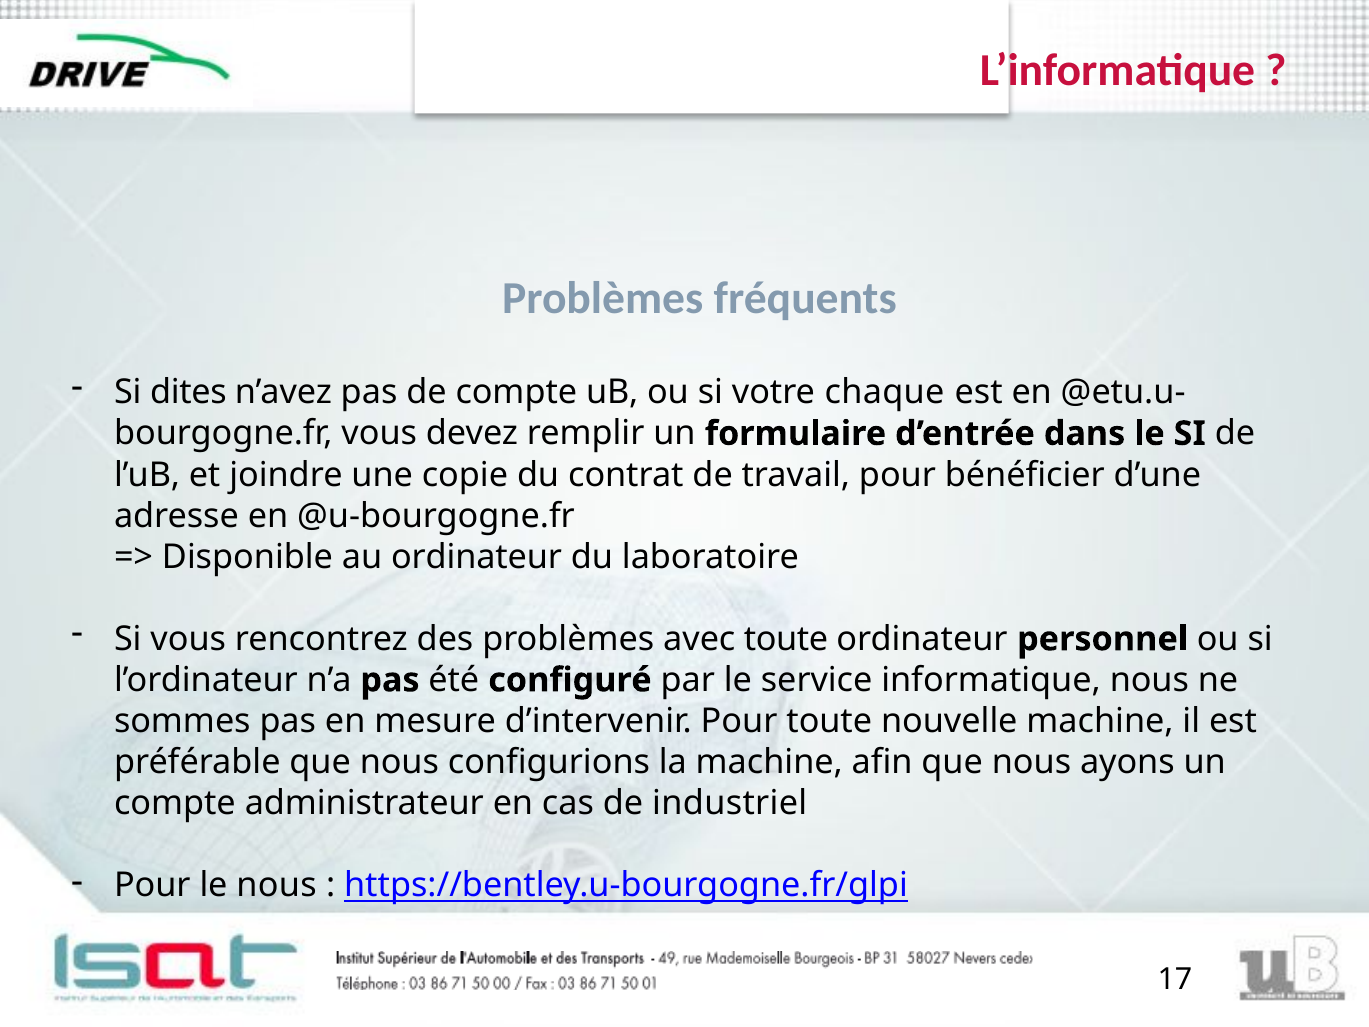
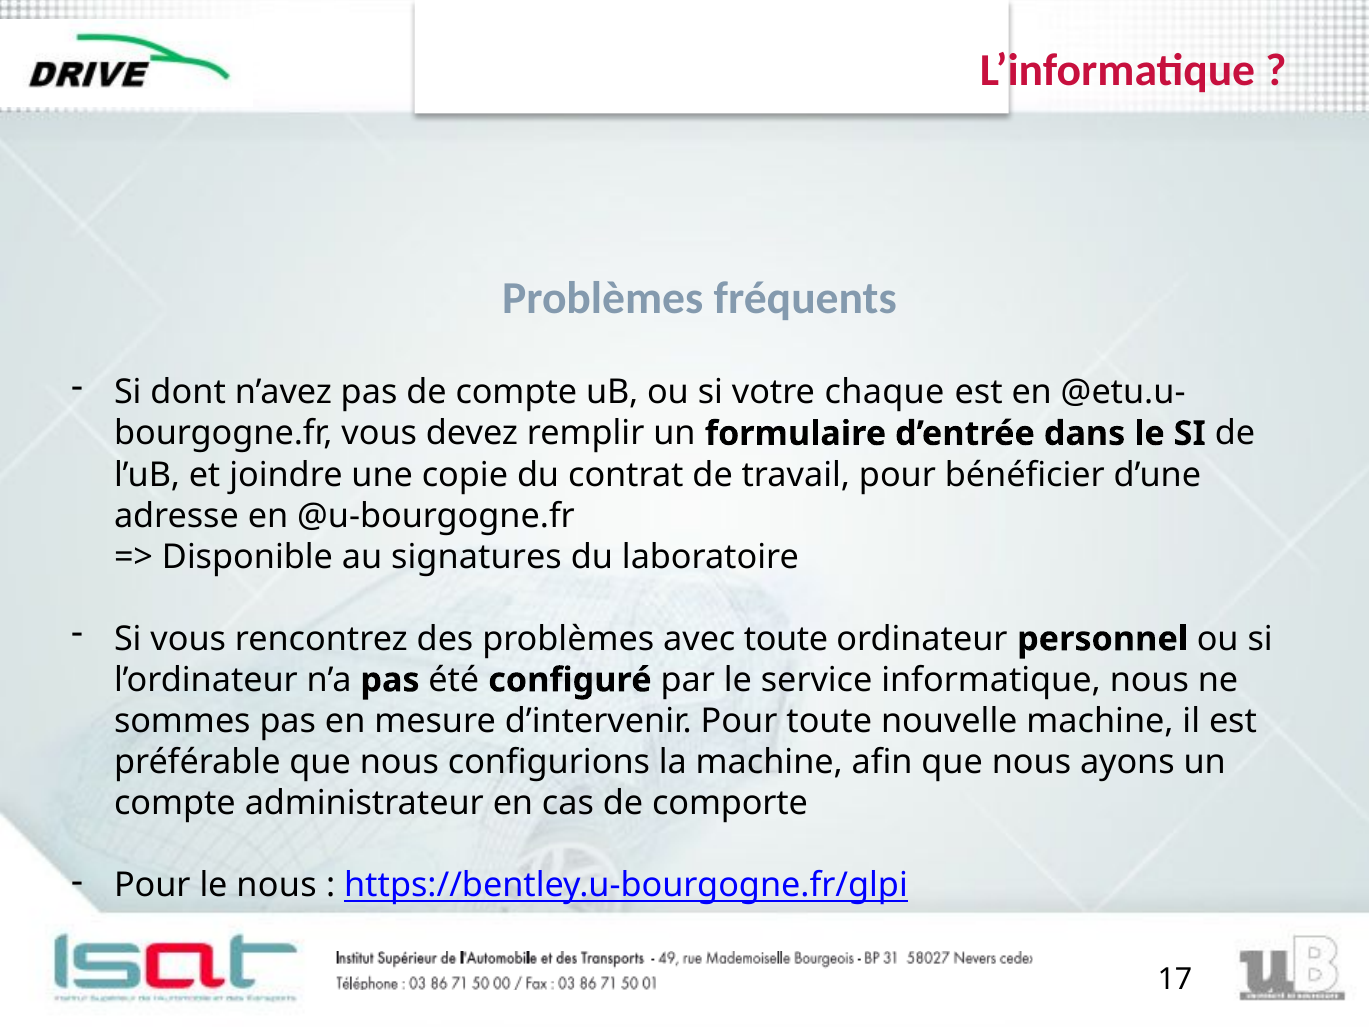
dites: dites -> dont
au ordinateur: ordinateur -> signatures
industriel: industriel -> comporte
